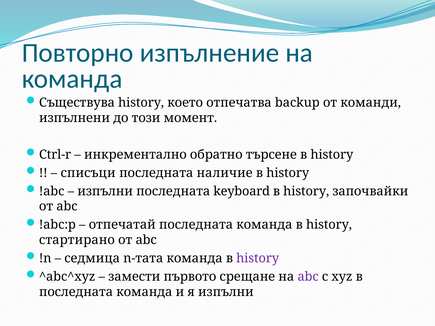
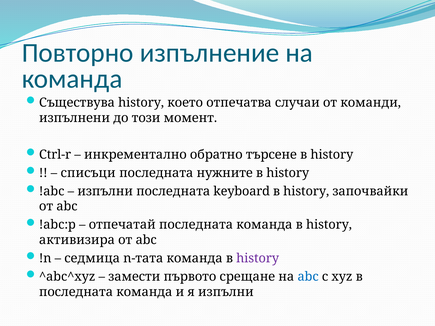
backup: backup -> случаи
наличие: наличие -> нужните
стартирано: стартирано -> активизира
abc at (308, 277) colour: purple -> blue
